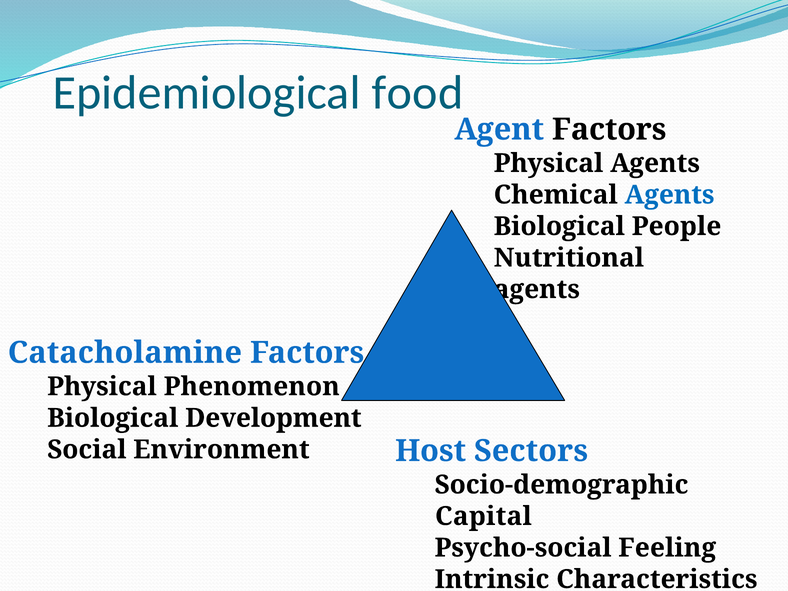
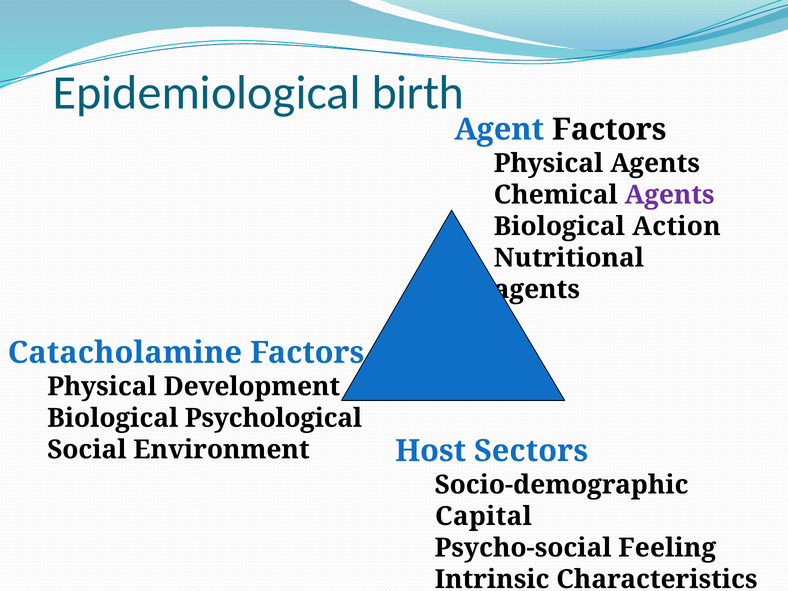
food: food -> birth
Agents at (670, 195) colour: blue -> purple
People: People -> Action
Phenomenon: Phenomenon -> Development
Development: Development -> Psychological
